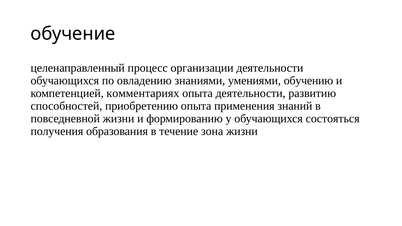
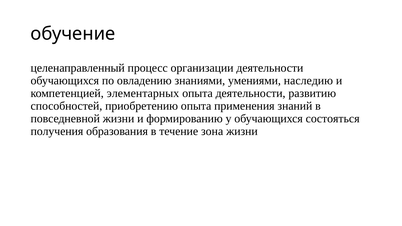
обучению: обучению -> наследию
комментариях: комментариях -> элементарных
